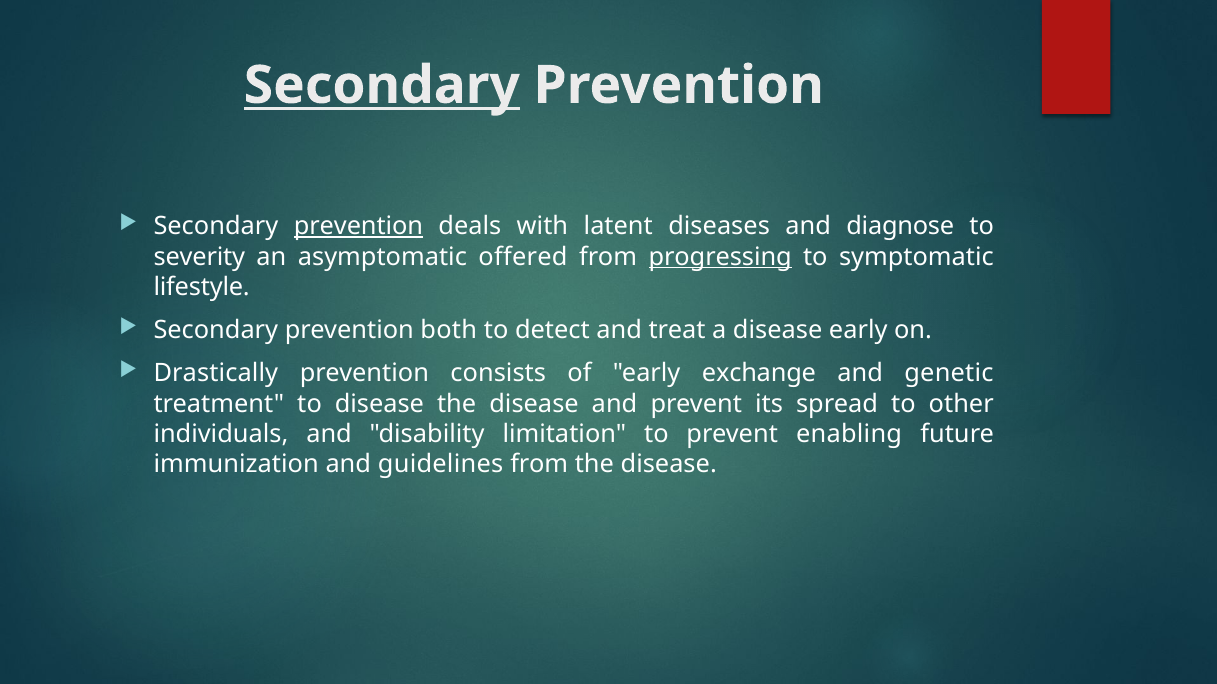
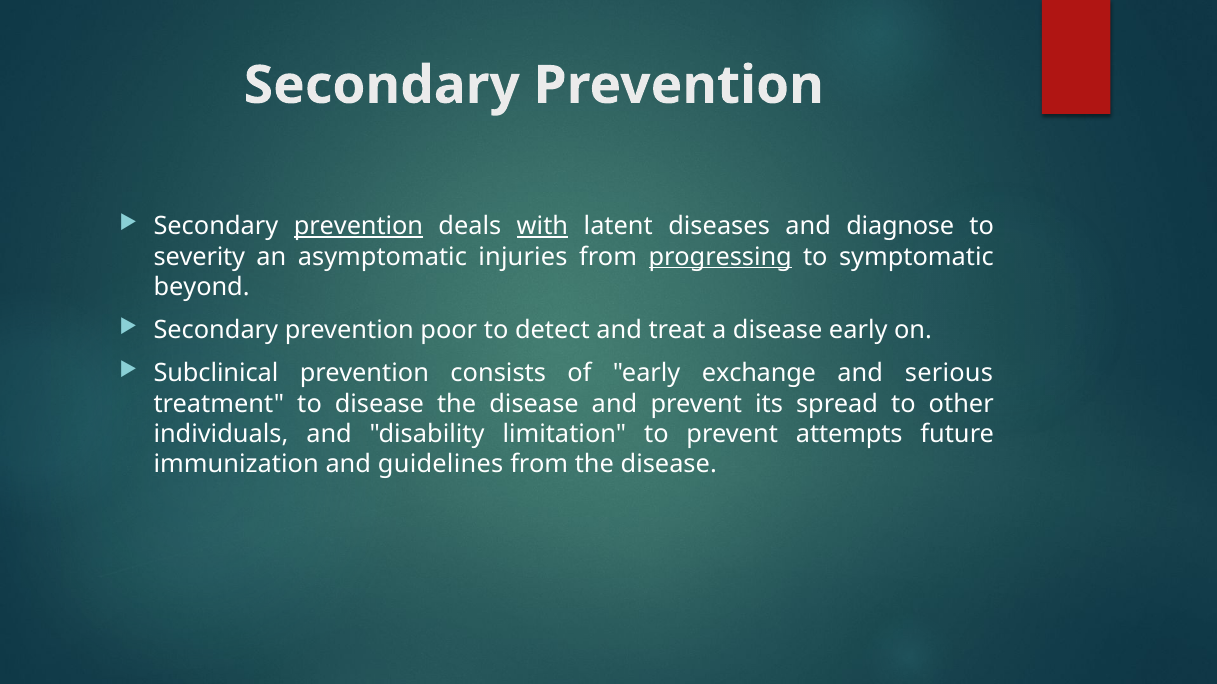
Secondary at (382, 85) underline: present -> none
with underline: none -> present
offered: offered -> injuries
lifestyle: lifestyle -> beyond
both: both -> poor
Drastically: Drastically -> Subclinical
genetic: genetic -> serious
enabling: enabling -> attempts
